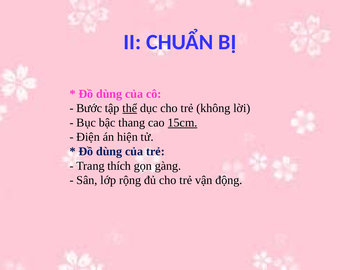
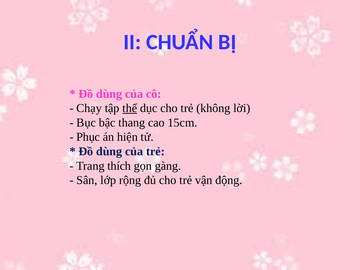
Bước: Bước -> Chạy
15cm underline: present -> none
Điện: Điện -> Phục
